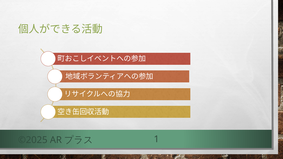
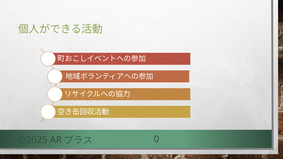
1: 1 -> 0
